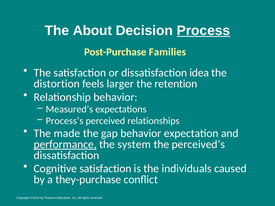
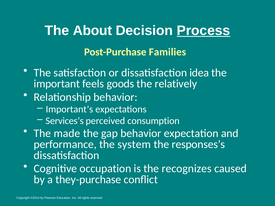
distortion: distortion -> important
larger: larger -> goods
retention: retention -> relatively
Measured’s: Measured’s -> Important’s
Process’s: Process’s -> Services’s
relationships: relationships -> consumption
performance underline: present -> none
perceived’s: perceived’s -> responses’s
Cognitive satisfaction: satisfaction -> occupation
individuals: individuals -> recognizes
